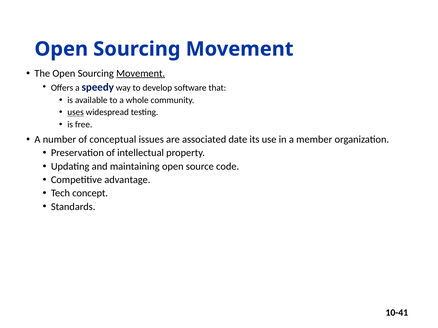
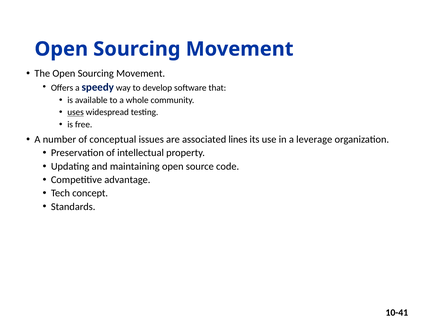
Movement at (141, 73) underline: present -> none
date: date -> lines
member: member -> leverage
